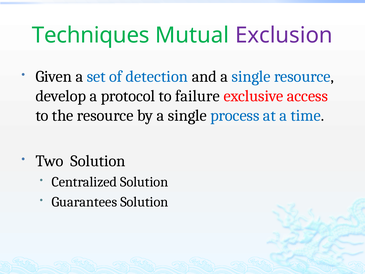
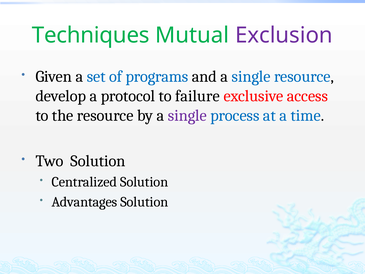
detection: detection -> programs
single at (187, 115) colour: black -> purple
Guarantees: Guarantees -> Advantages
